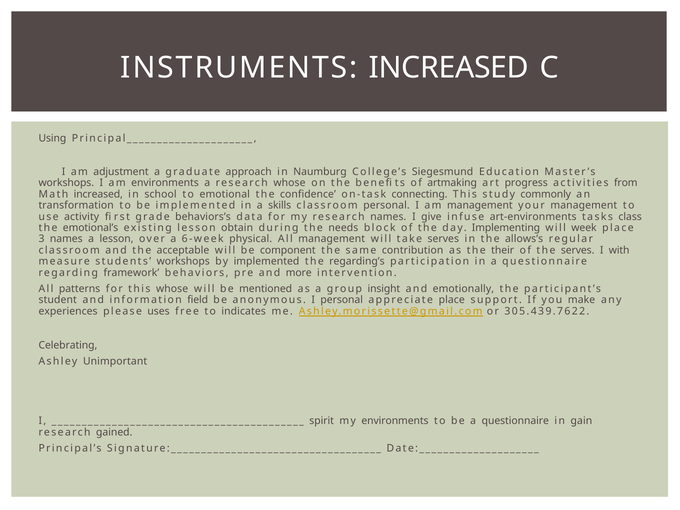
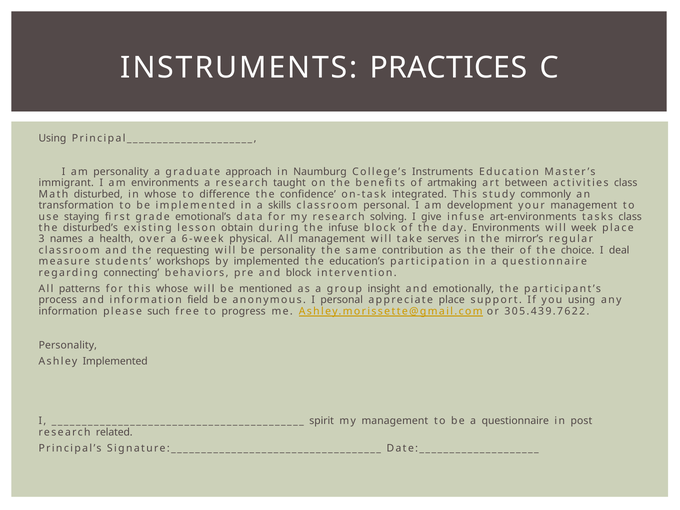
INSTRUMENTS INCREASED: INCREASED -> PRACTICES
am adjustment: adjustment -> personality
College’s Siegesmund: Siegesmund -> Instruments
workshops at (66, 183): workshops -> immigrant
research whose: whose -> taught
progress: progress -> between
activities from: from -> class
Math increased: increased -> disturbed
in school: school -> whose
emotional: emotional -> difference
connecting: connecting -> integrated
am management: management -> development
activity: activity -> staying
behaviors’s: behaviors’s -> emotional’s
research names: names -> solving
emotional’s: emotional’s -> disturbed’s
the needs: needs -> infuse
day Implementing: Implementing -> Environments
a lesson: lesson -> health
allows’s: allows’s -> mirror’s
acceptable: acceptable -> requesting
be component: component -> personality
the serves: serves -> choice
with: with -> deal
regarding’s: regarding’s -> education’s
framework: framework -> connecting
and more: more -> block
student: student -> process
you make: make -> using
experiences at (68, 311): experiences -> information
uses: uses -> such
indicates: indicates -> progress
Celebrating at (68, 345): Celebrating -> Personality
Ashley Unimportant: Unimportant -> Implemented
my environments: environments -> management
gain: gain -> post
gained: gained -> related
